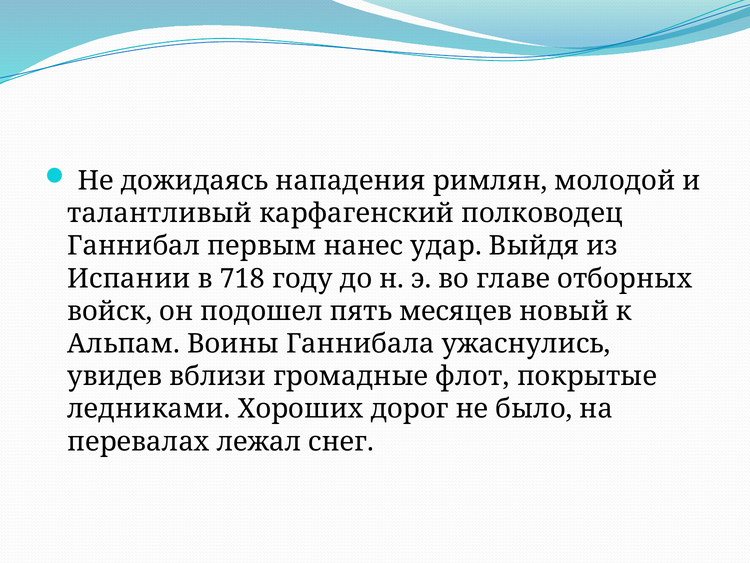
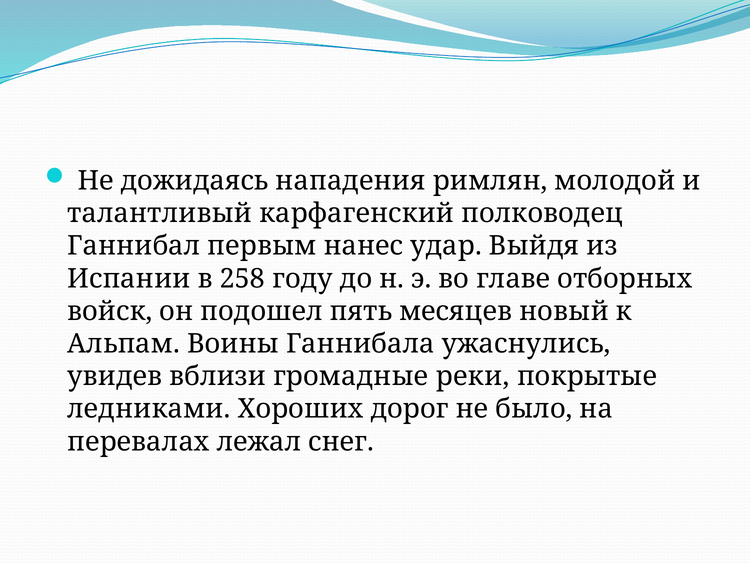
718: 718 -> 258
флот: флот -> реки
